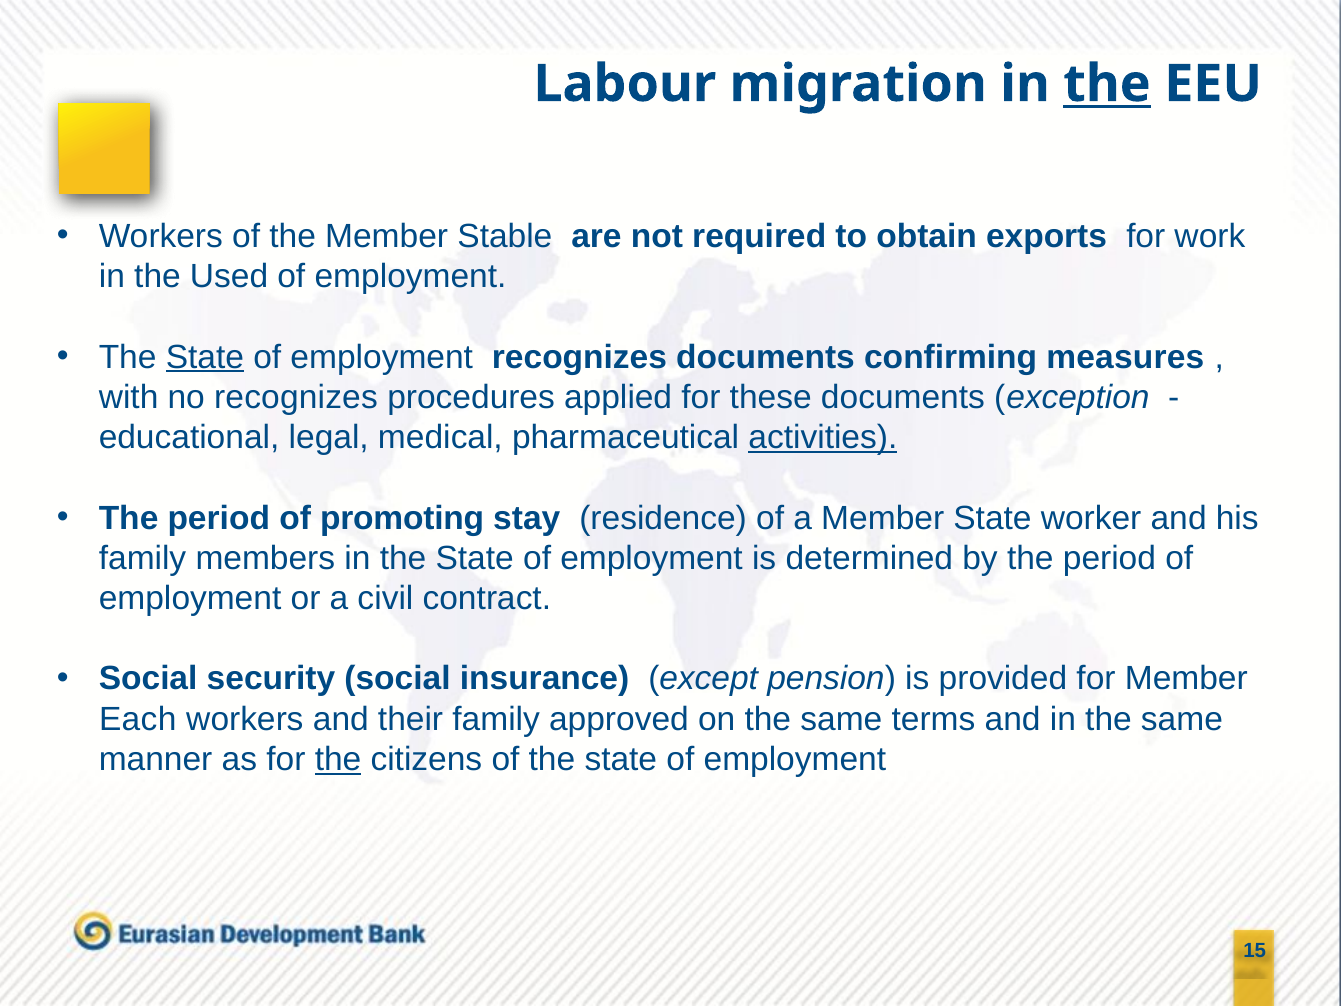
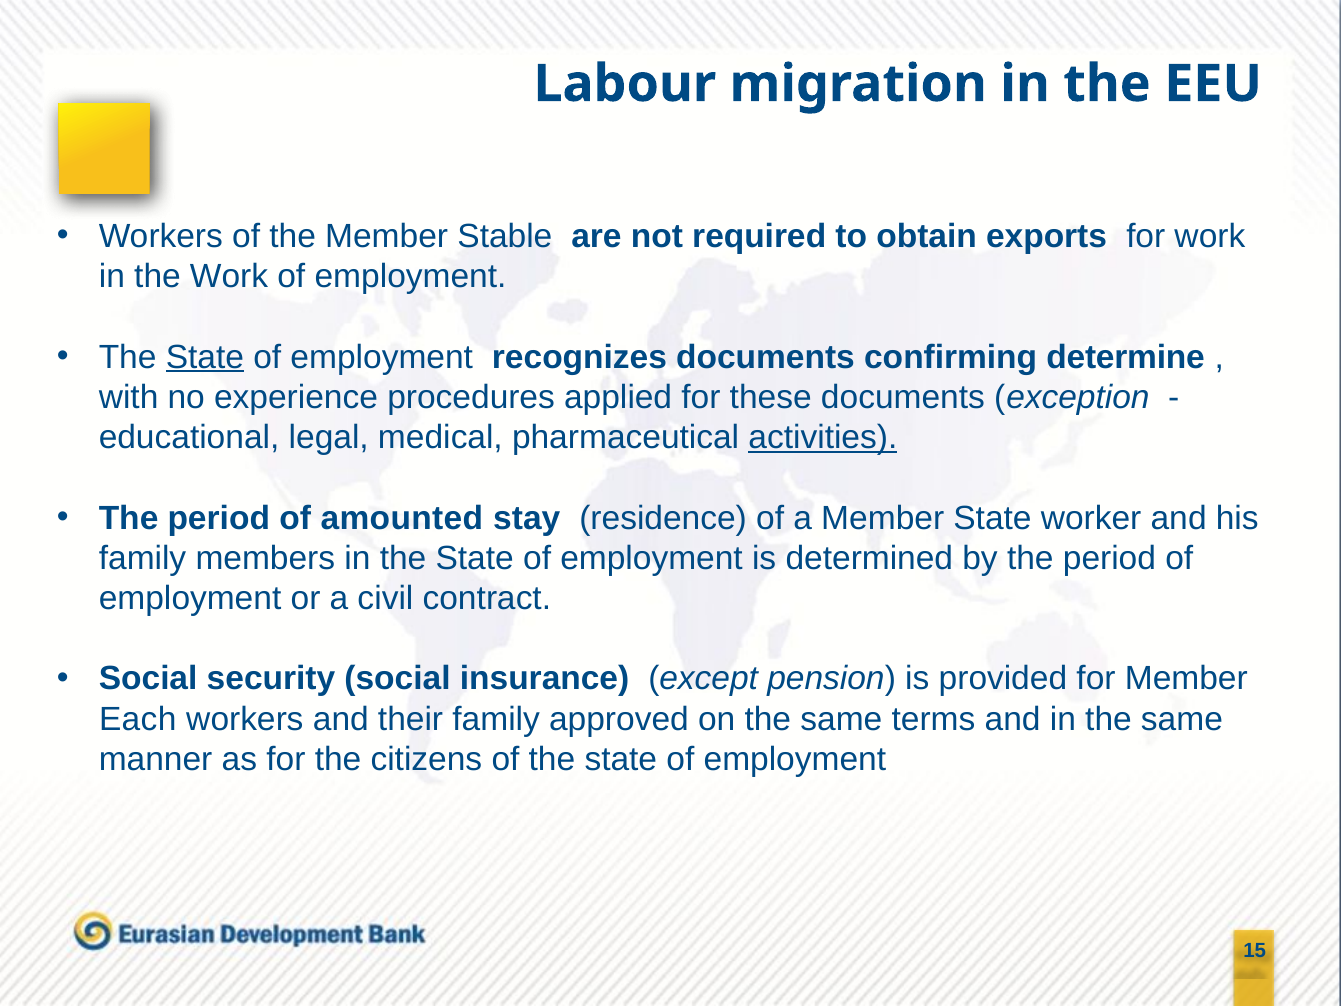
the at (1107, 84) underline: present -> none
the Used: Used -> Work
measures: measures -> determine
no recognizes: recognizes -> experience
promoting: promoting -> amounted
the at (338, 759) underline: present -> none
